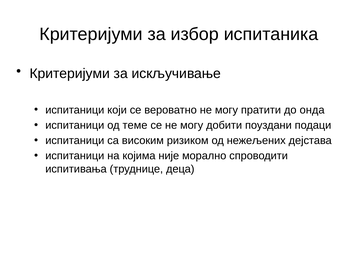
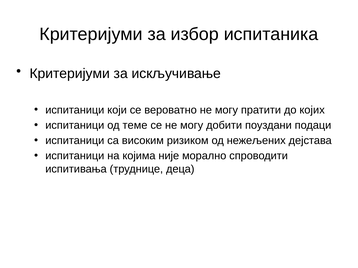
онда: онда -> којих
